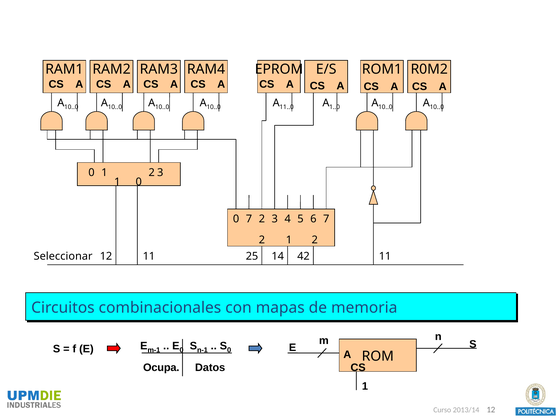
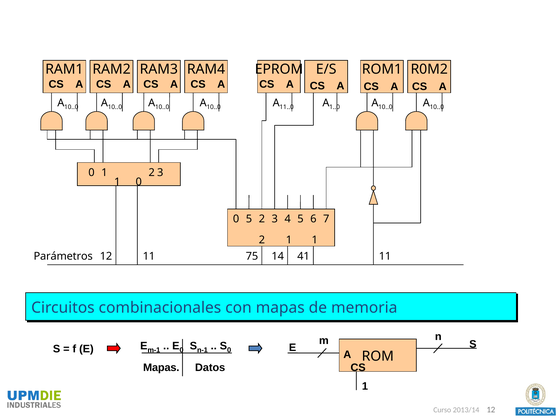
0 7: 7 -> 5
1 2: 2 -> 1
Seleccionar: Seleccionar -> Parámetros
25: 25 -> 75
42: 42 -> 41
Ocupa at (161, 368): Ocupa -> Mapas
